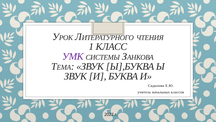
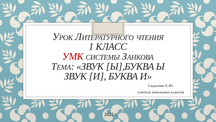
УМК colour: purple -> red
